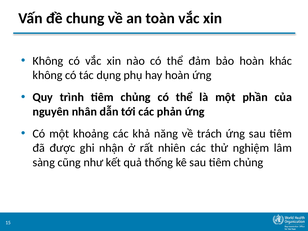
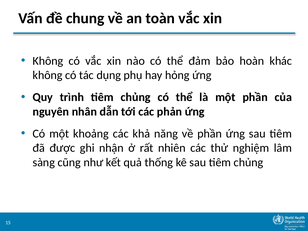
hay hoàn: hoàn -> hỏng
về trách: trách -> phần
